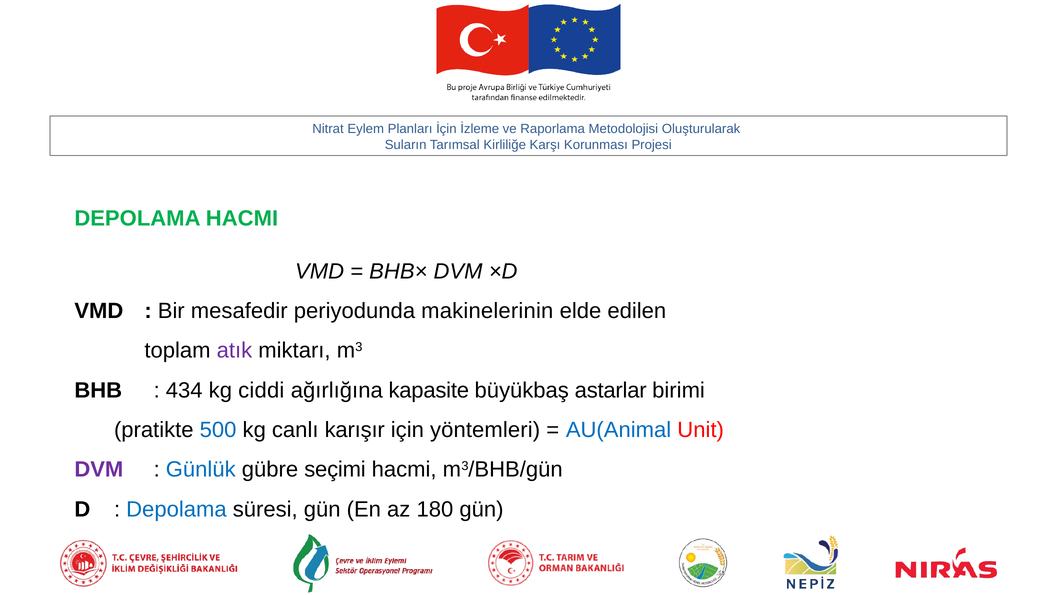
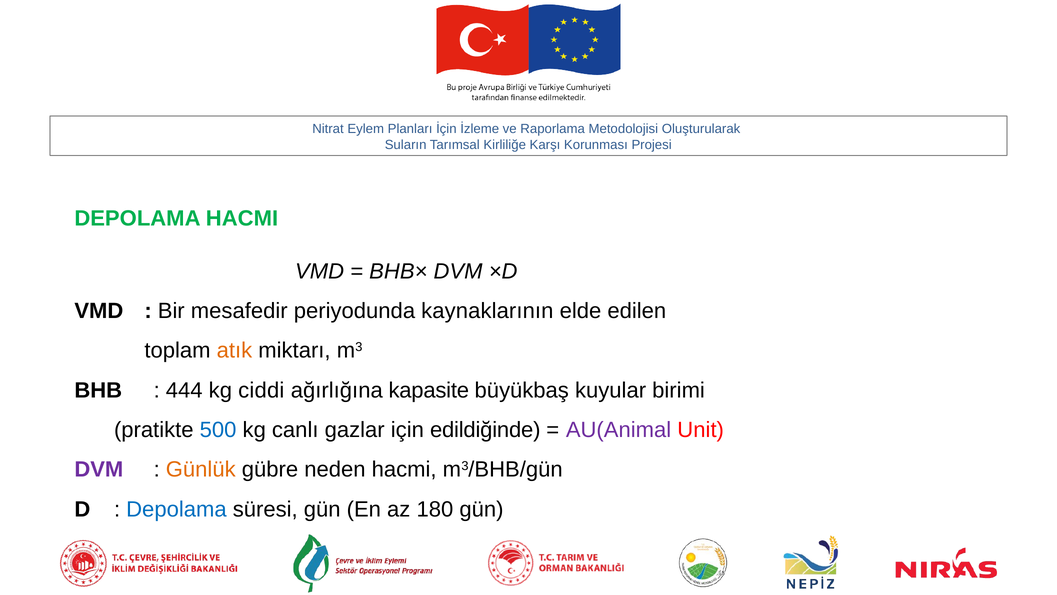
makinelerinin: makinelerinin -> kaynaklarının
atık colour: purple -> orange
434: 434 -> 444
astarlar: astarlar -> kuyular
karışır: karışır -> gazlar
yöntemleri: yöntemleri -> edildiğinde
AU(Animal colour: blue -> purple
Günlük colour: blue -> orange
seçimi: seçimi -> neden
